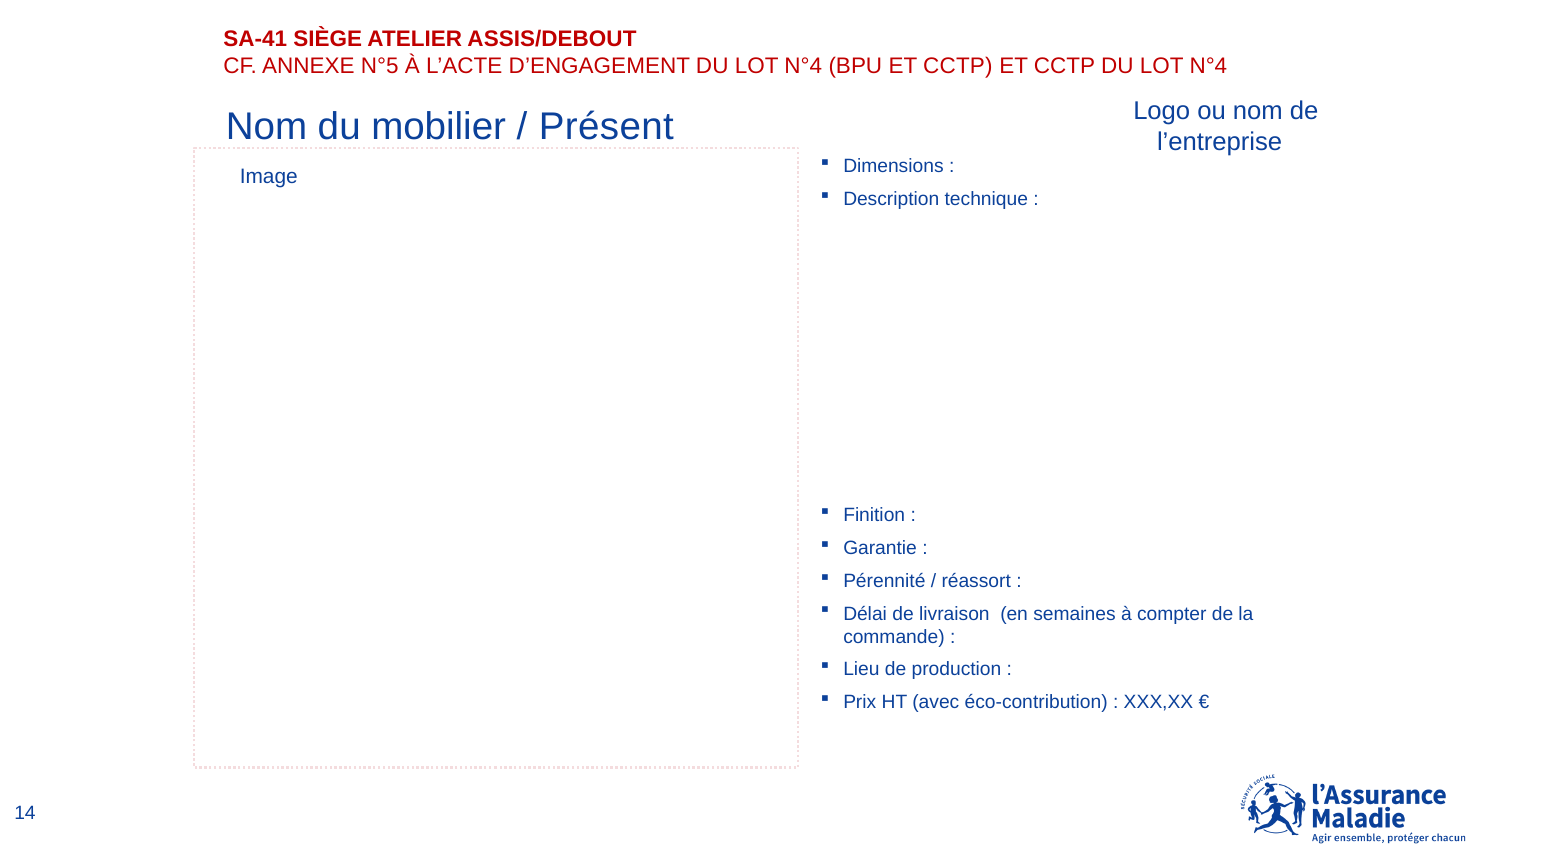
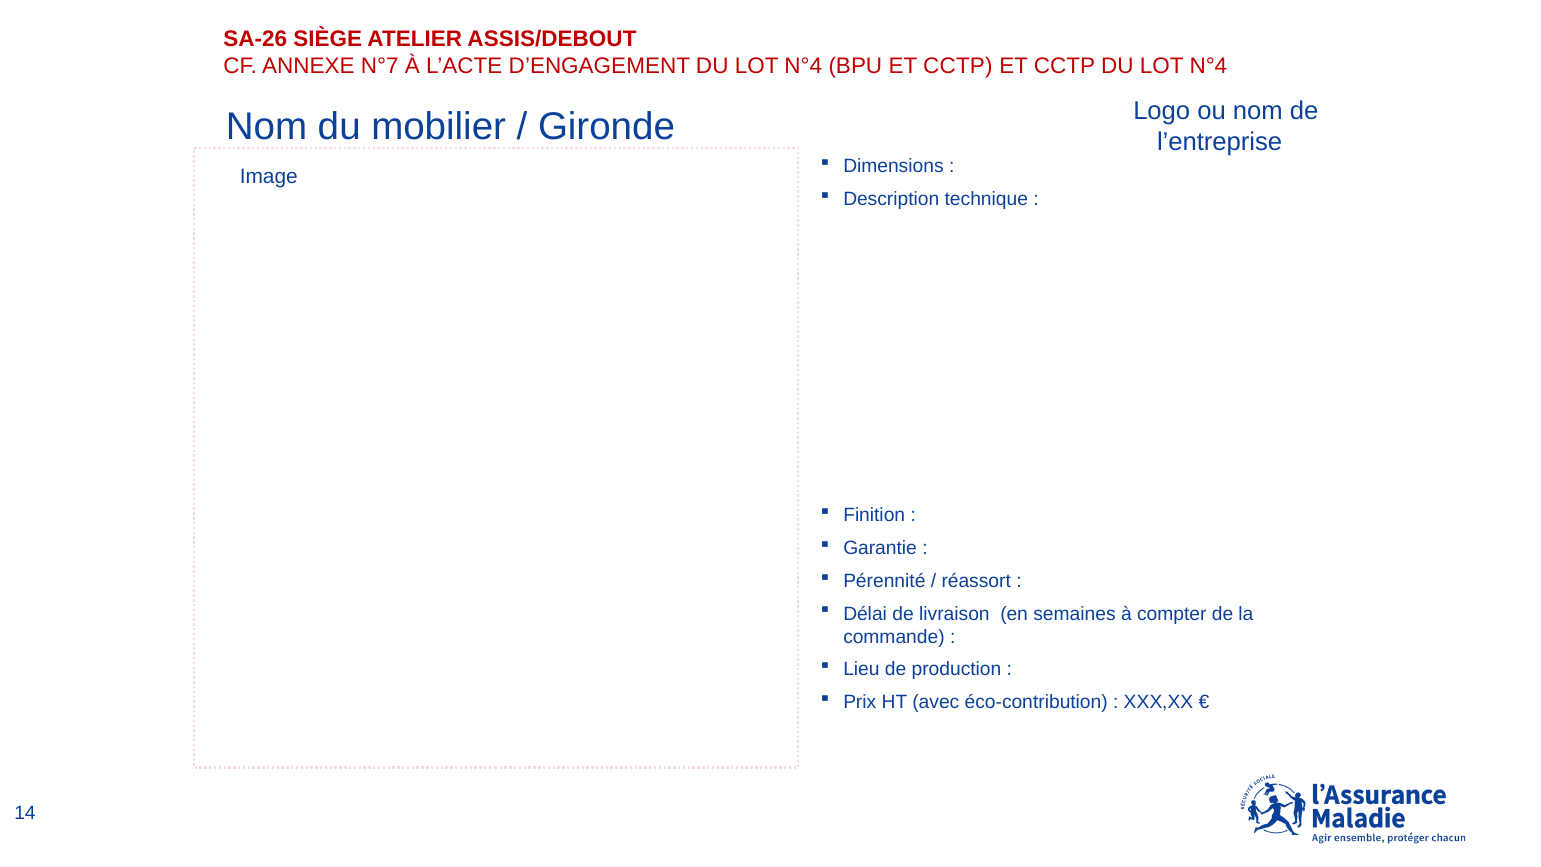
SA-41: SA-41 -> SA-26
N°5: N°5 -> N°7
Présent: Présent -> Gironde
